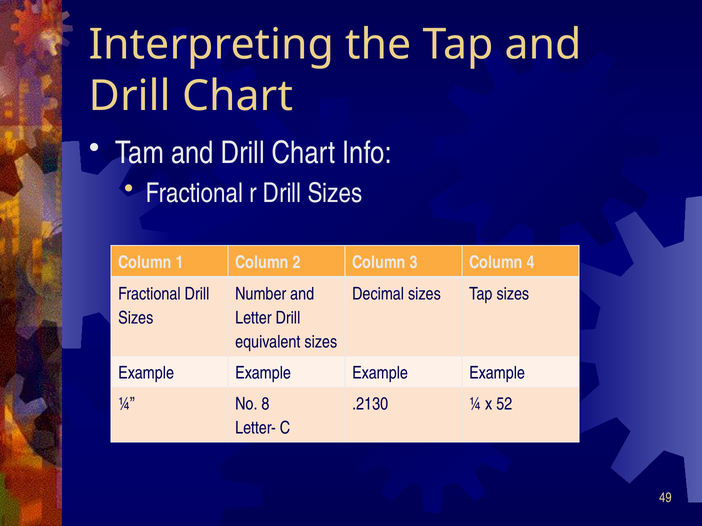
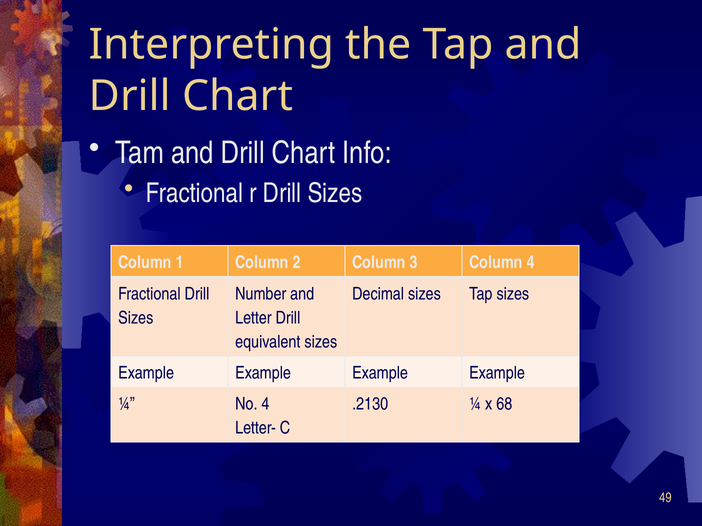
No 8: 8 -> 4
52: 52 -> 68
